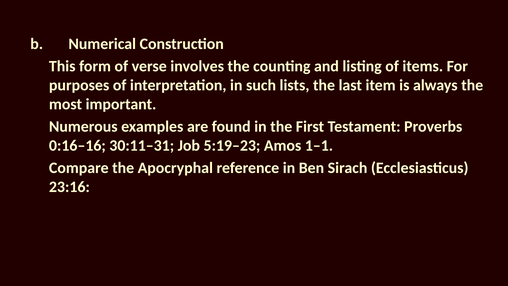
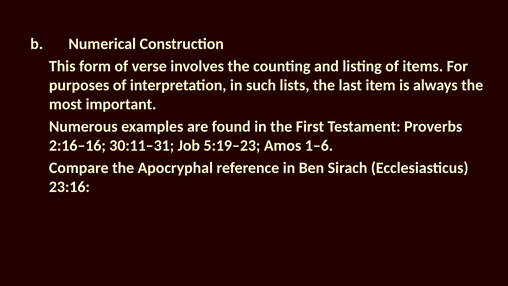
0:16–16: 0:16–16 -> 2:16–16
1–1: 1–1 -> 1–6
